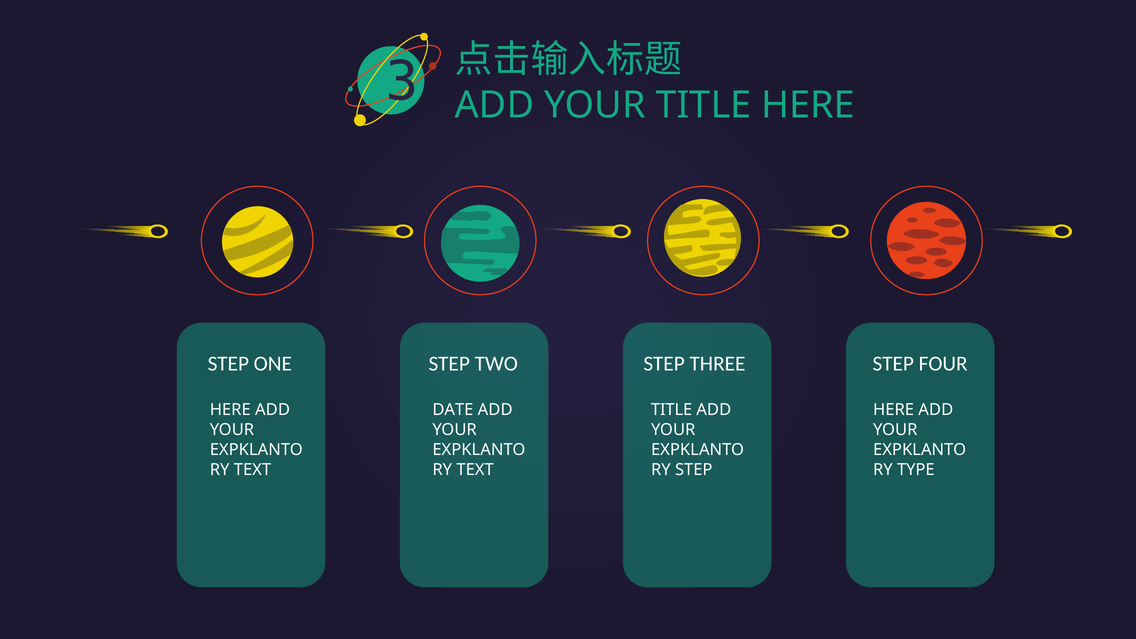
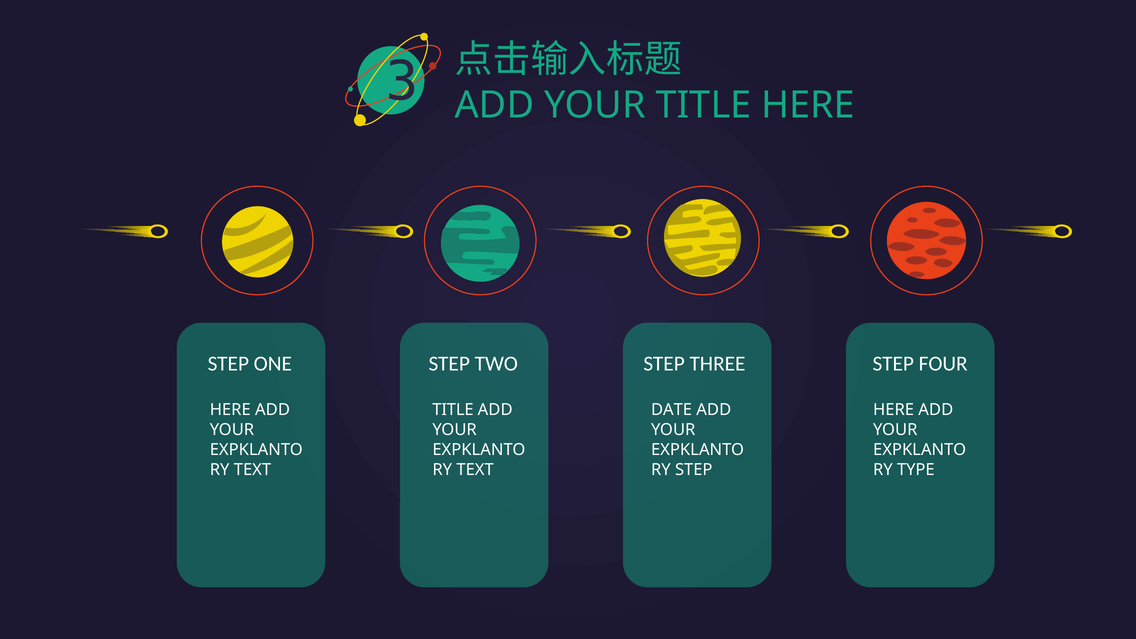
DATE at (453, 410): DATE -> TITLE
TITLE at (672, 410): TITLE -> DATE
